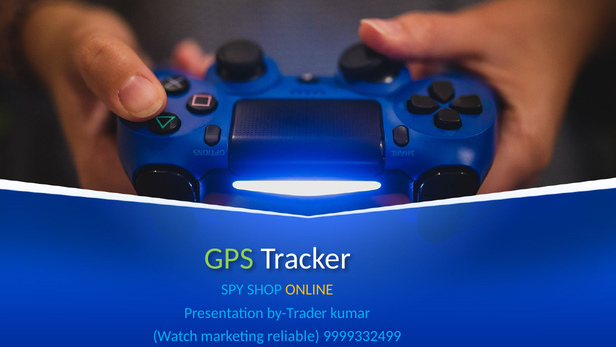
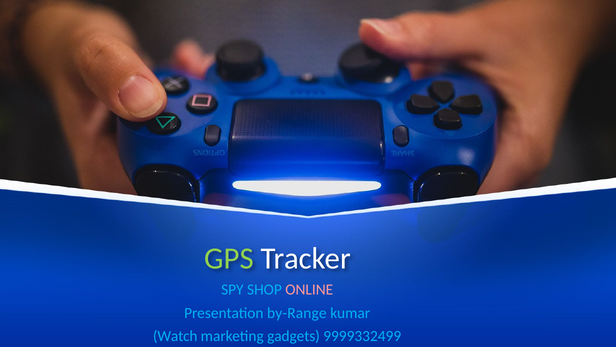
ONLINE colour: yellow -> pink
by-Trader: by-Trader -> by-Range
reliable: reliable -> gadgets
